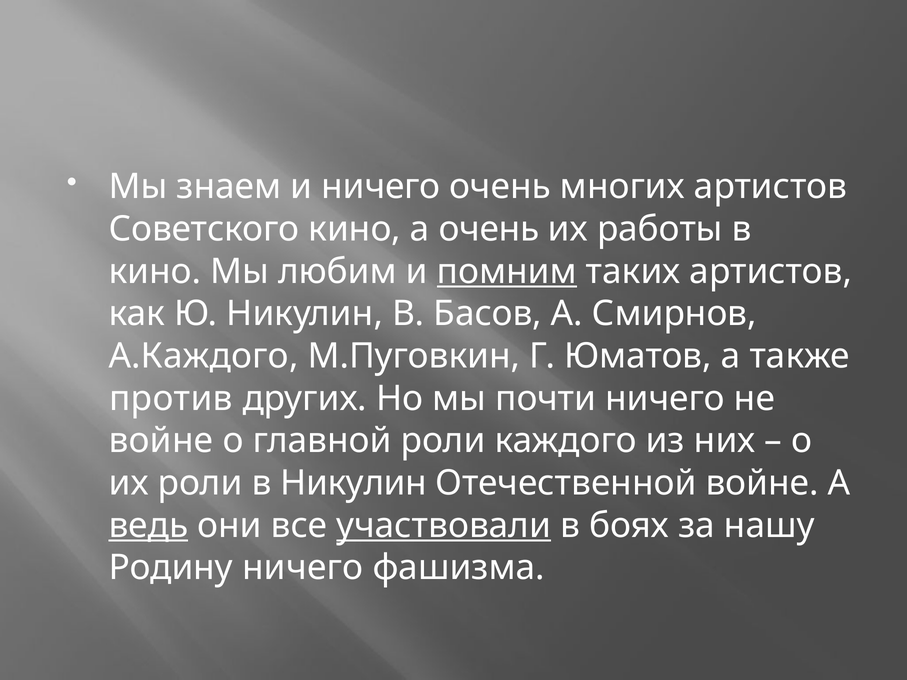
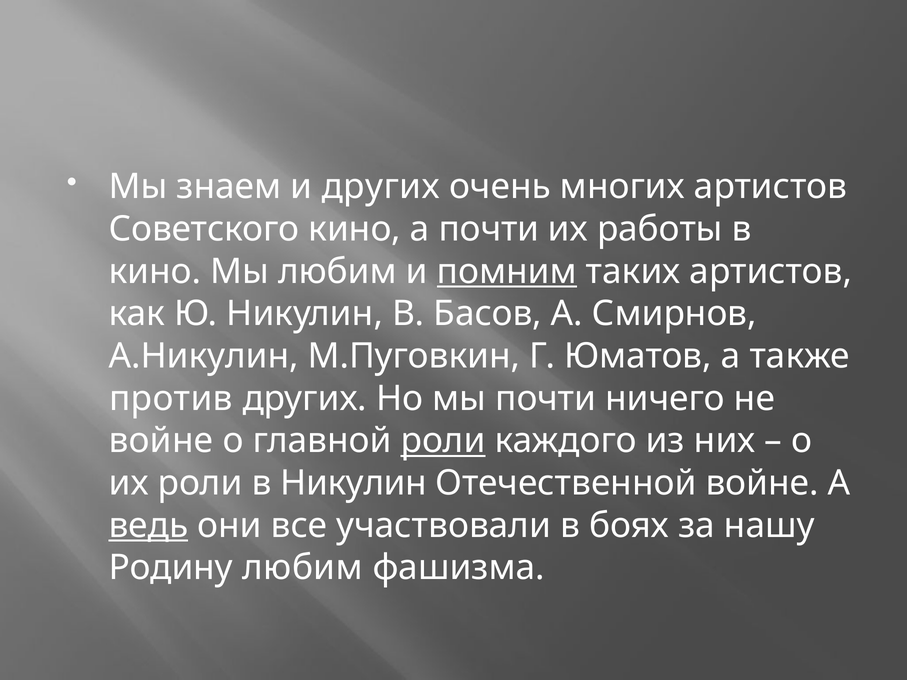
и ничего: ничего -> других
а очень: очень -> почти
А.Каждого: А.Каждого -> А.Никулин
роли at (443, 441) underline: none -> present
участвовали underline: present -> none
Родину ничего: ничего -> любим
